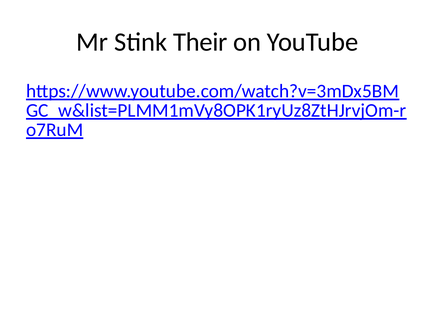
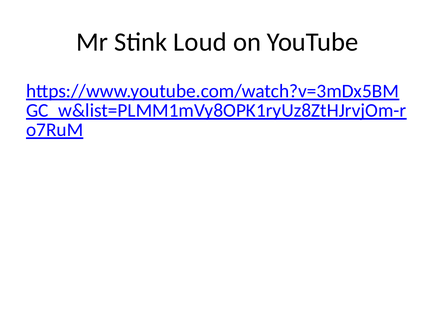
Their: Their -> Loud
